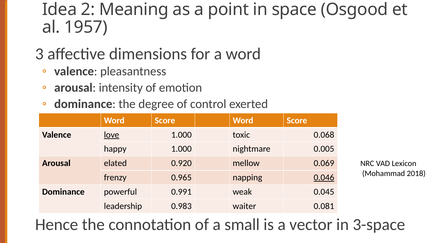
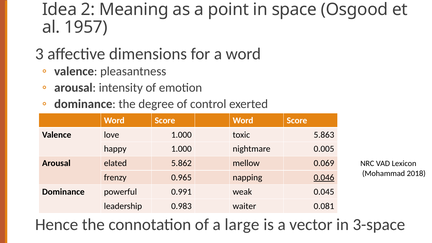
love underline: present -> none
0.068: 0.068 -> 5.863
0.920: 0.920 -> 5.862
small: small -> large
